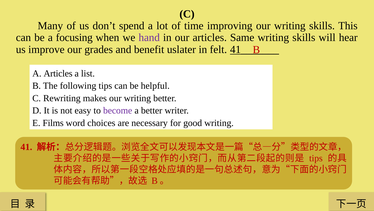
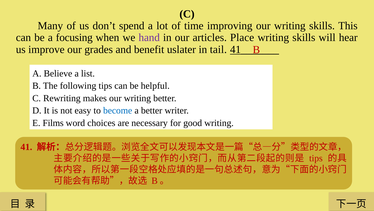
Same: Same -> Place
felt: felt -> tail
A Articles: Articles -> Believe
become colour: purple -> blue
